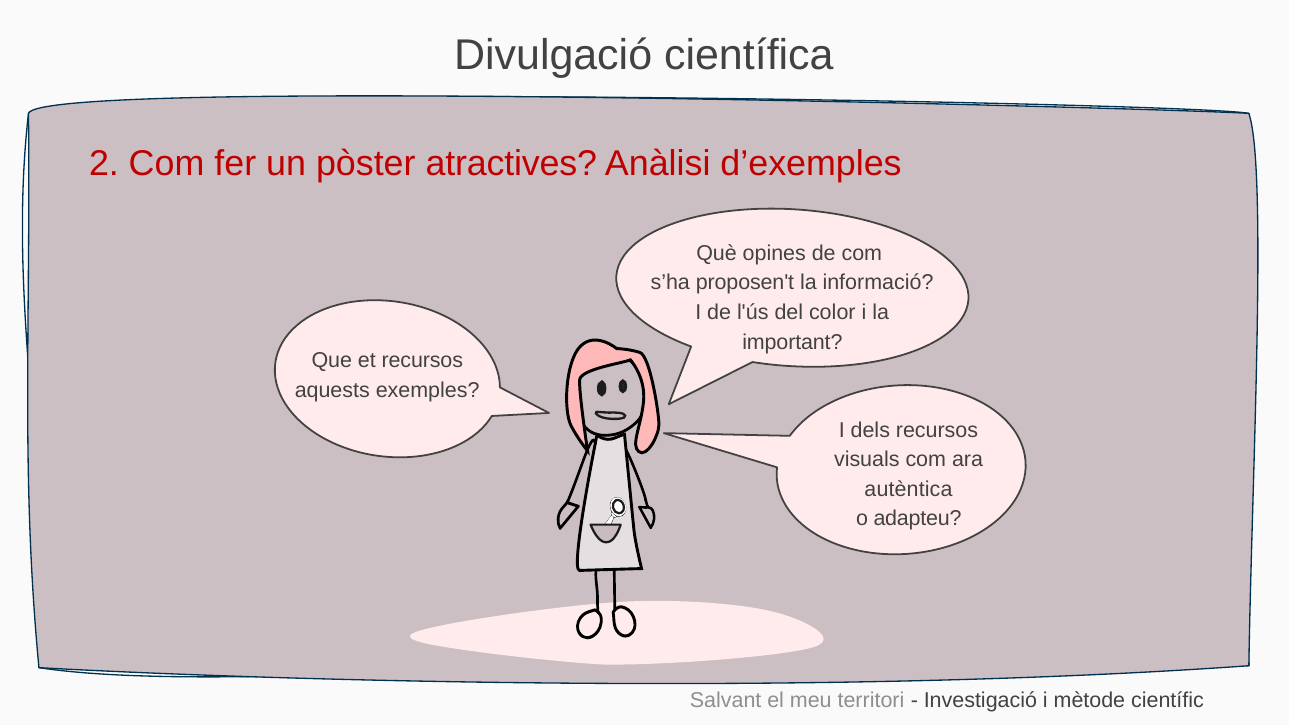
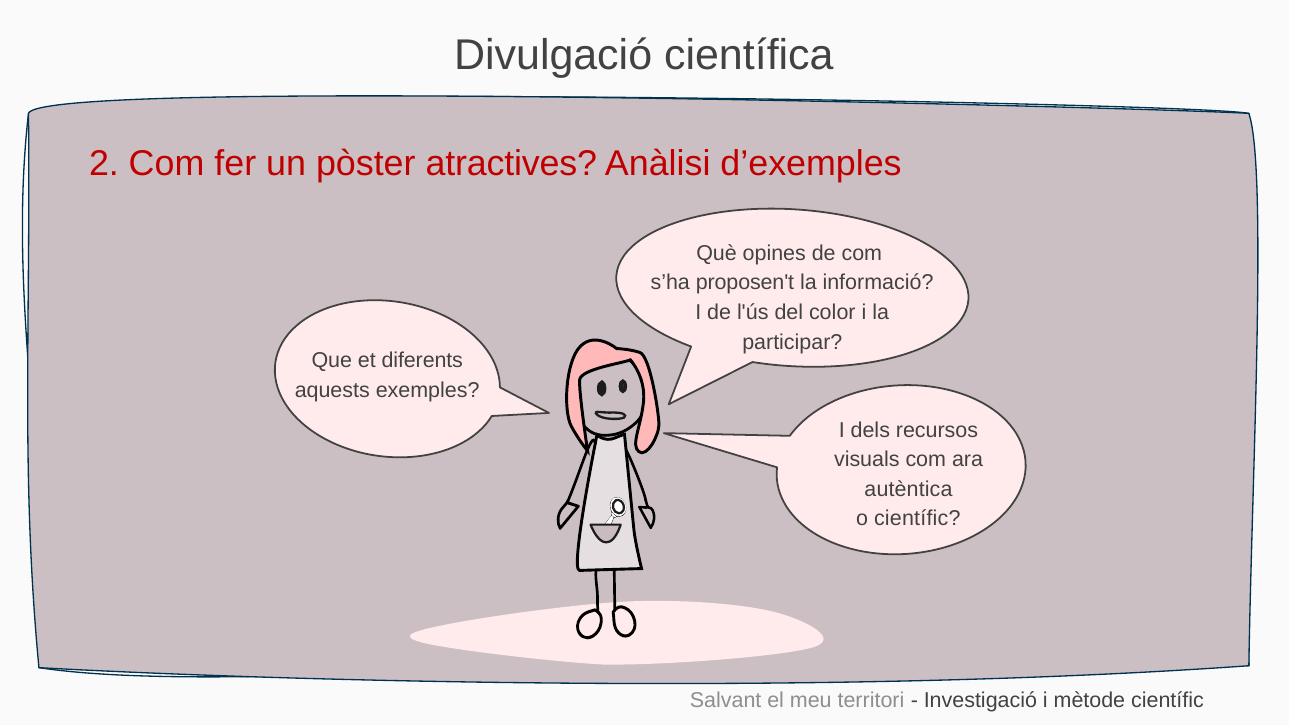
important: important -> participar
et recursos: recursos -> diferents
o adapteu: adapteu -> científic
